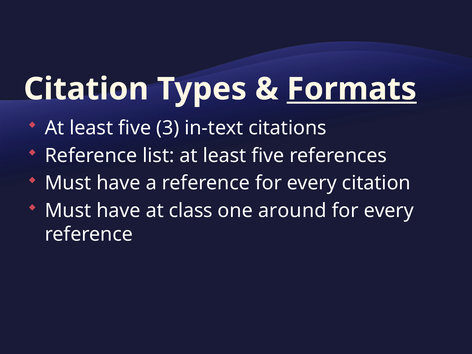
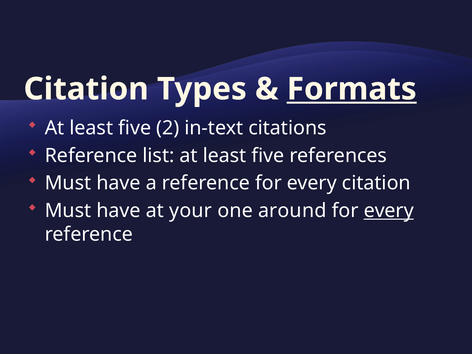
3: 3 -> 2
class: class -> your
every at (389, 211) underline: none -> present
